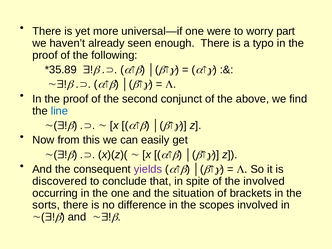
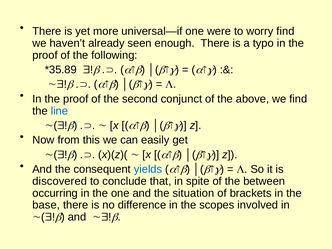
worry part: part -> find
yields colour: purple -> blue
the involved: involved -> between
sorts: sorts -> base
